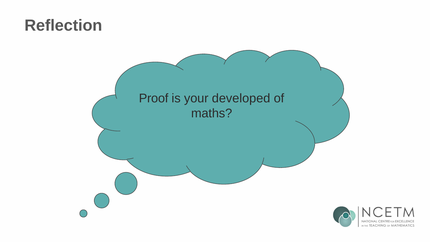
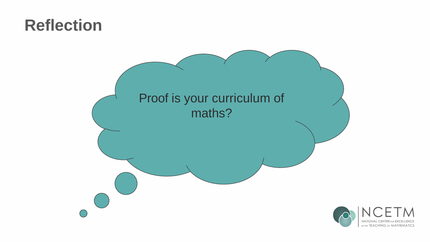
developed: developed -> curriculum
